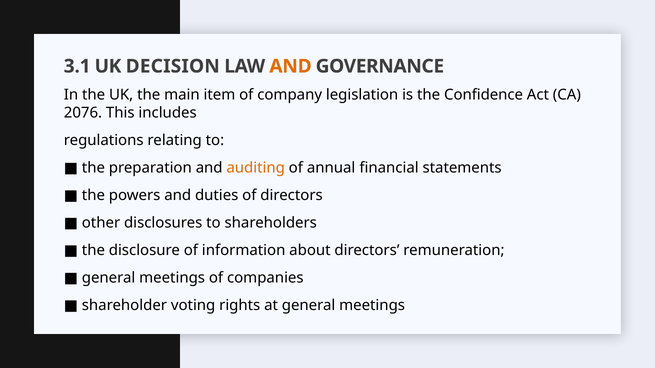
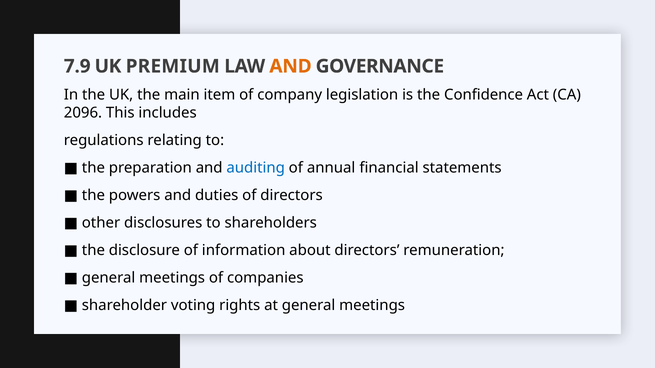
3.1: 3.1 -> 7.9
DECISION: DECISION -> PREMIUM
2076: 2076 -> 2096
auditing colour: orange -> blue
